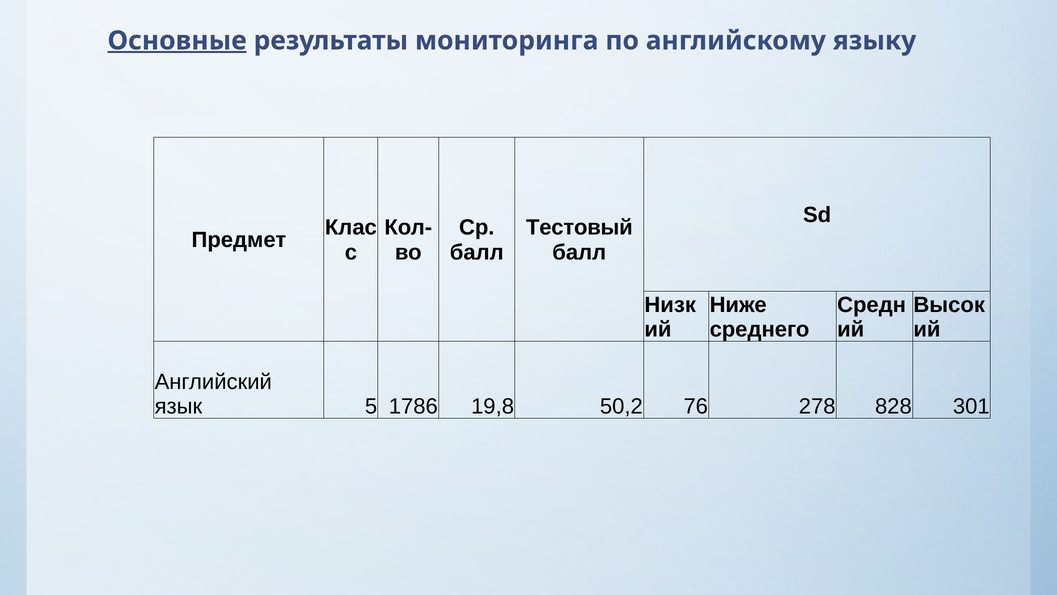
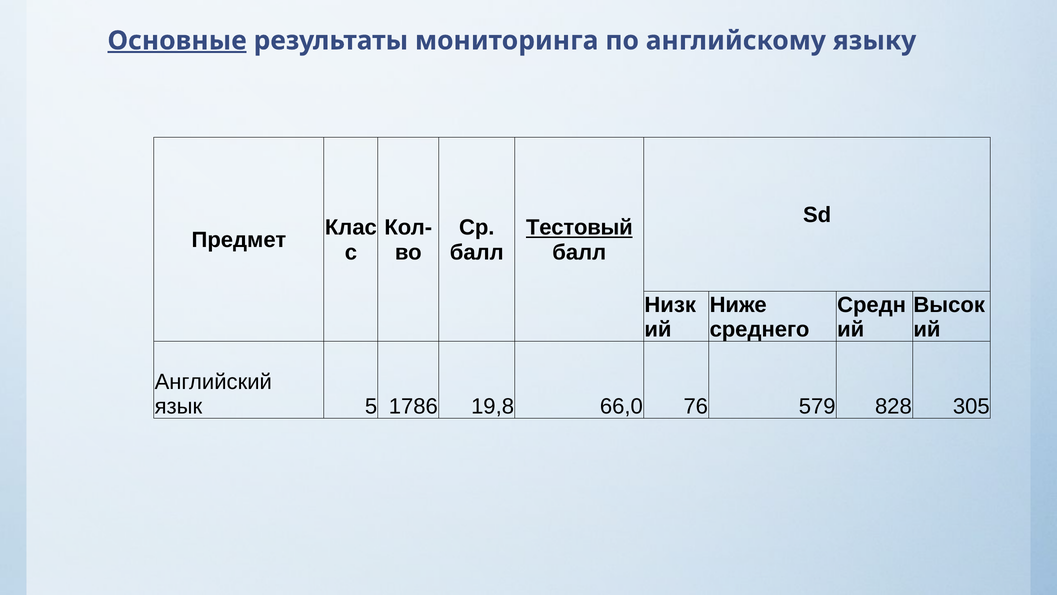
Тестовый underline: none -> present
50,2: 50,2 -> 66,0
278: 278 -> 579
301: 301 -> 305
